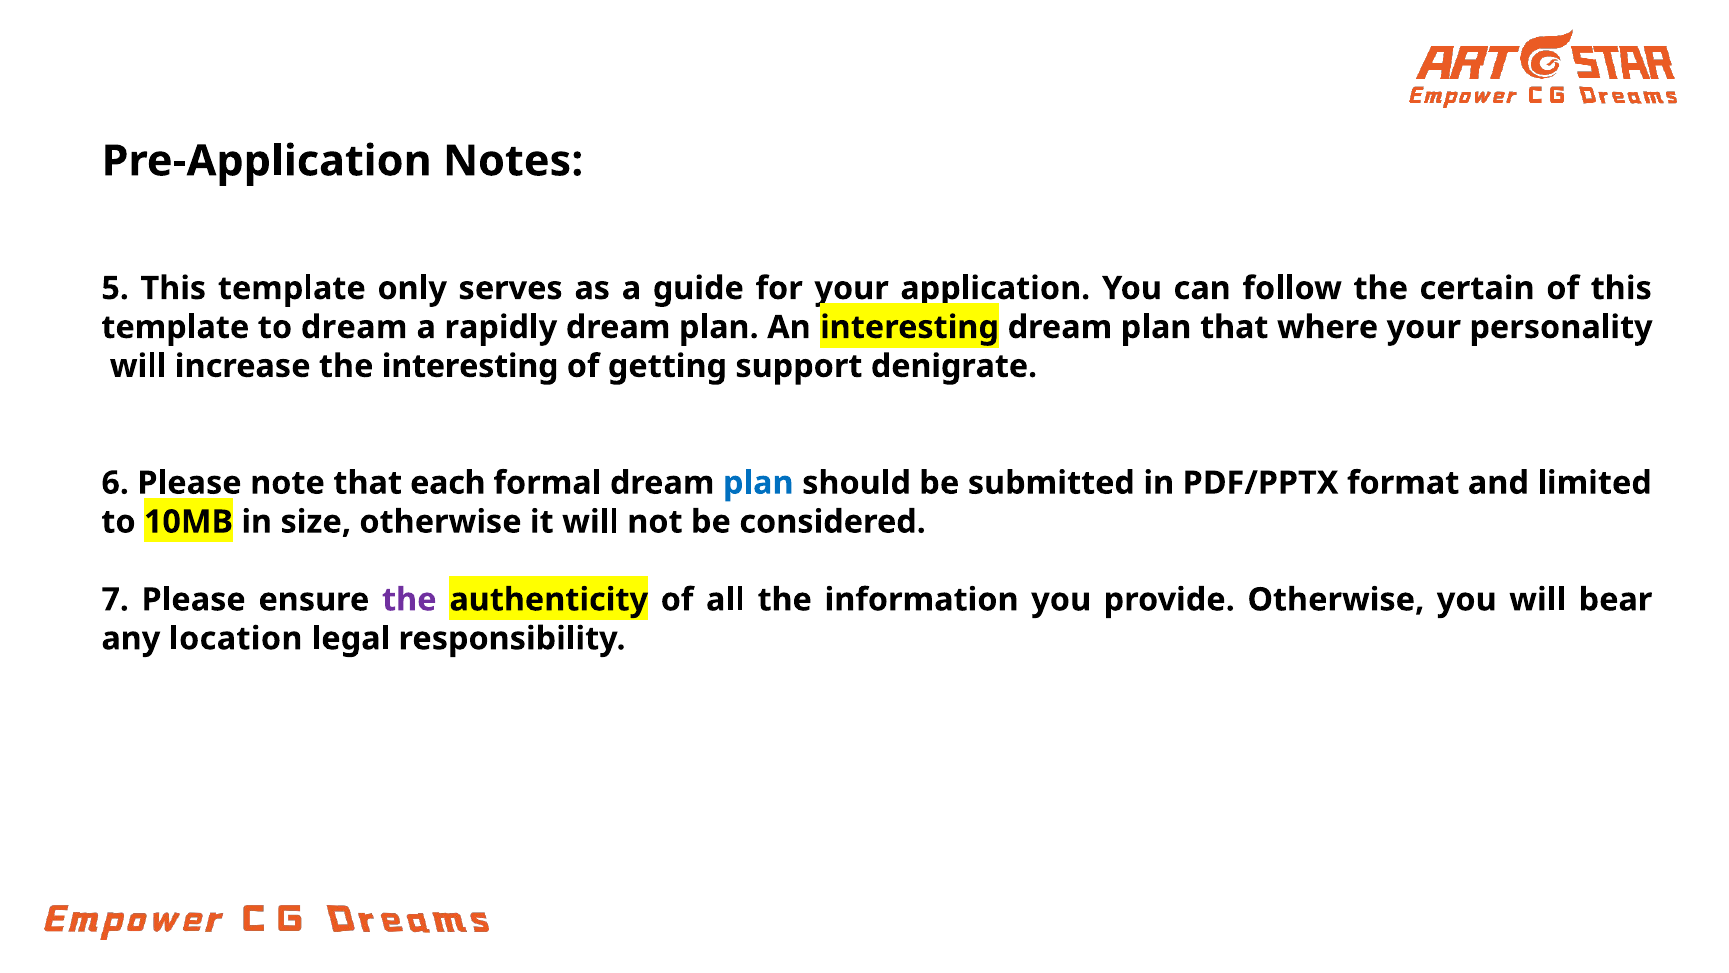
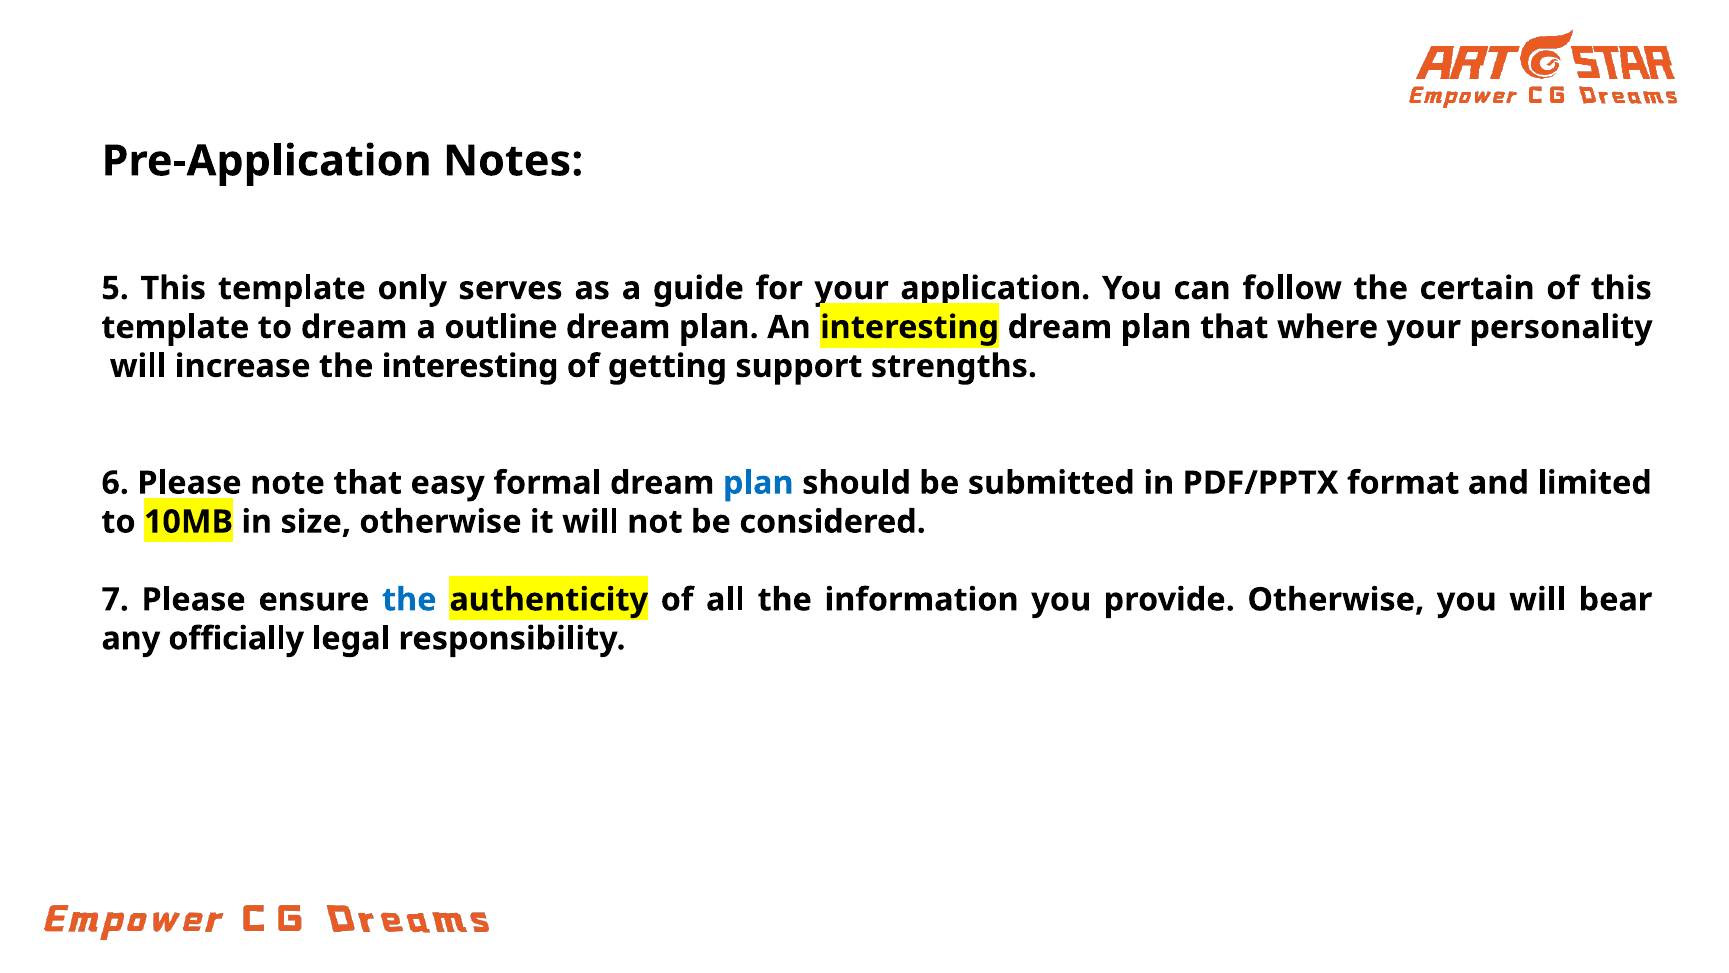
rapidly: rapidly -> outline
denigrate: denigrate -> strengths
each: each -> easy
the at (409, 599) colour: purple -> blue
location: location -> officially
